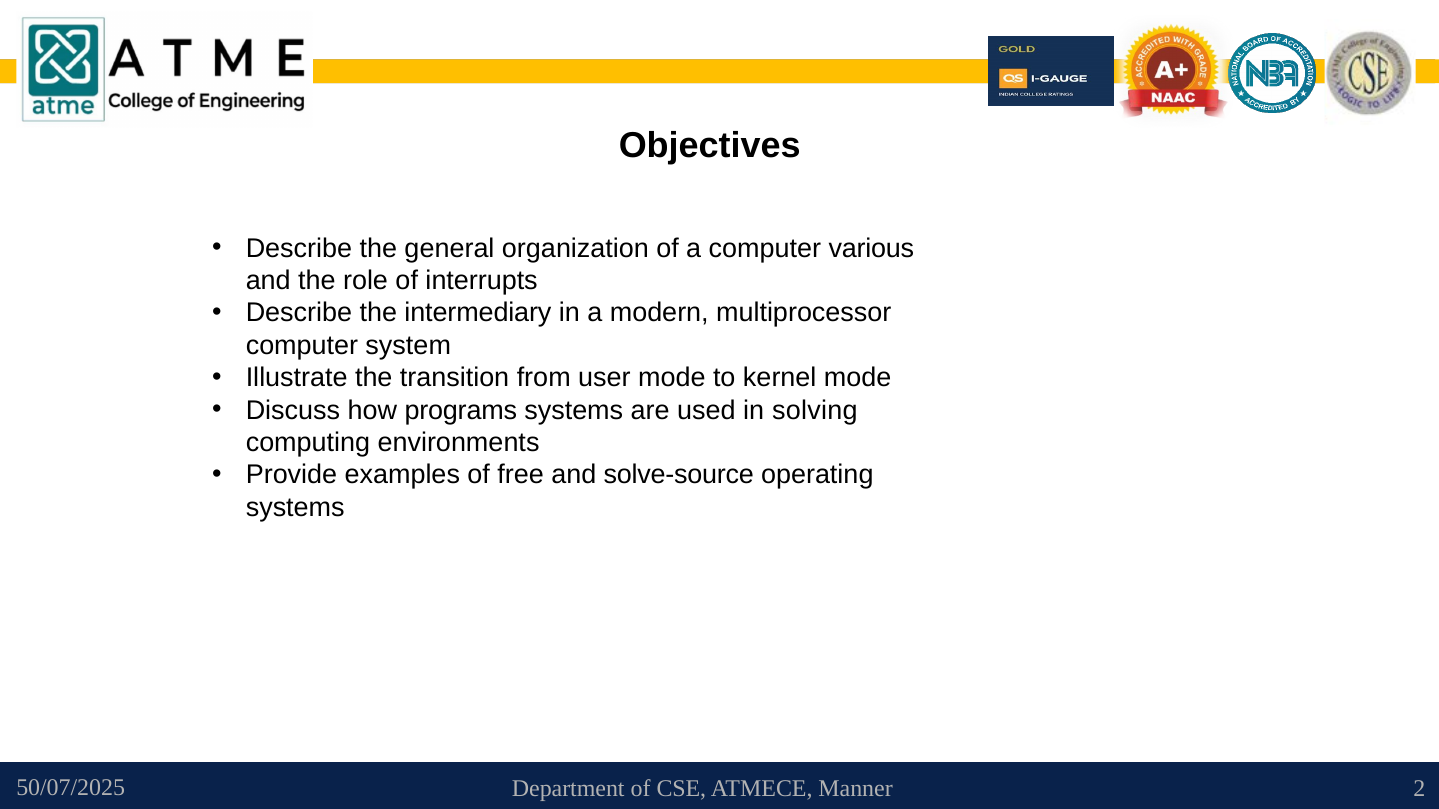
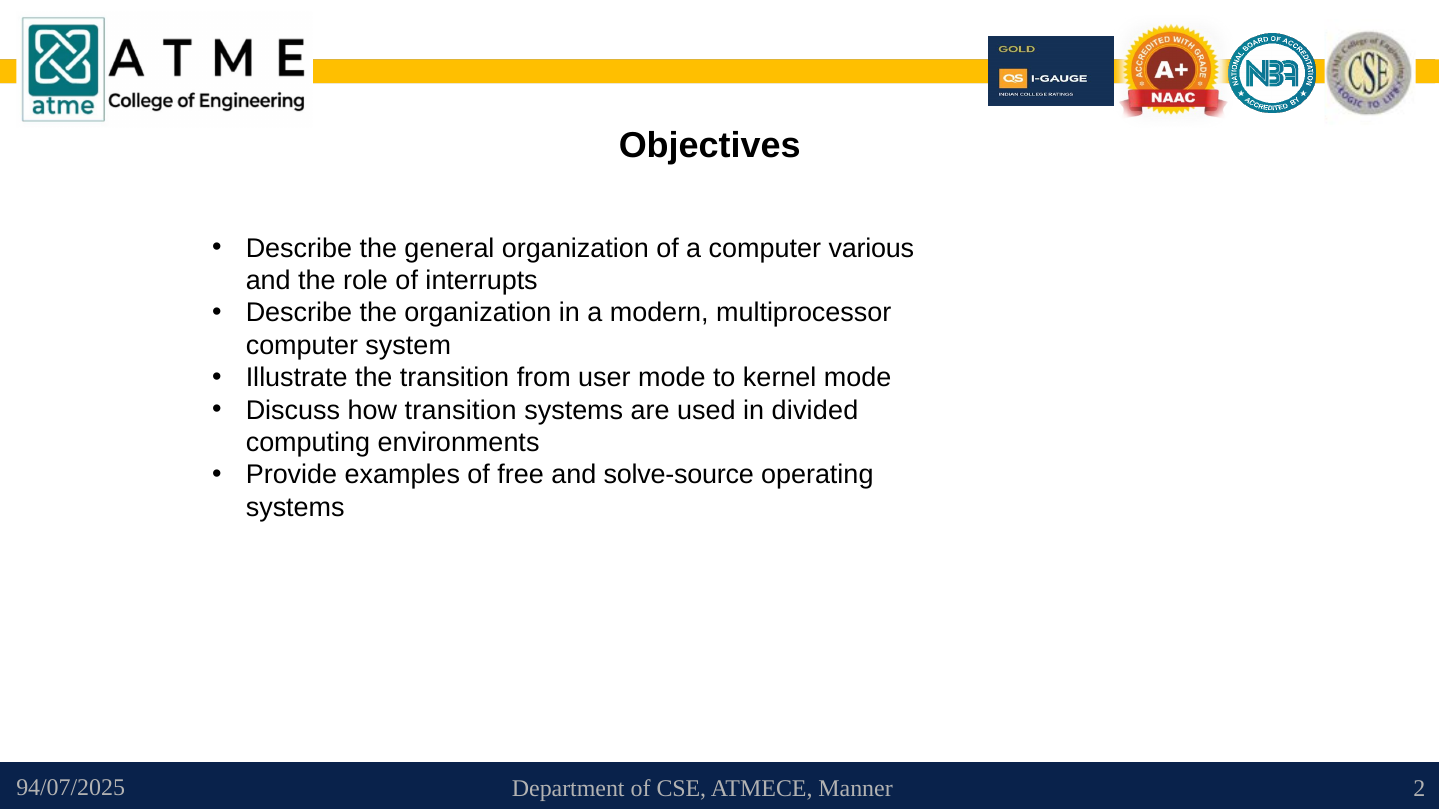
the intermediary: intermediary -> organization
how programs: programs -> transition
solving: solving -> divided
50/07/2025: 50/07/2025 -> 94/07/2025
